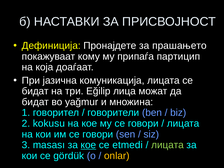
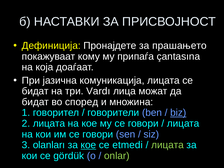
партицип: партицип -> çantasına
Eğilip: Eğilip -> Vardı
yağmur: yağmur -> според
biz underline: none -> present
2 kokusu: kokusu -> лицата
masası: masası -> olanları
onlar colour: yellow -> light green
